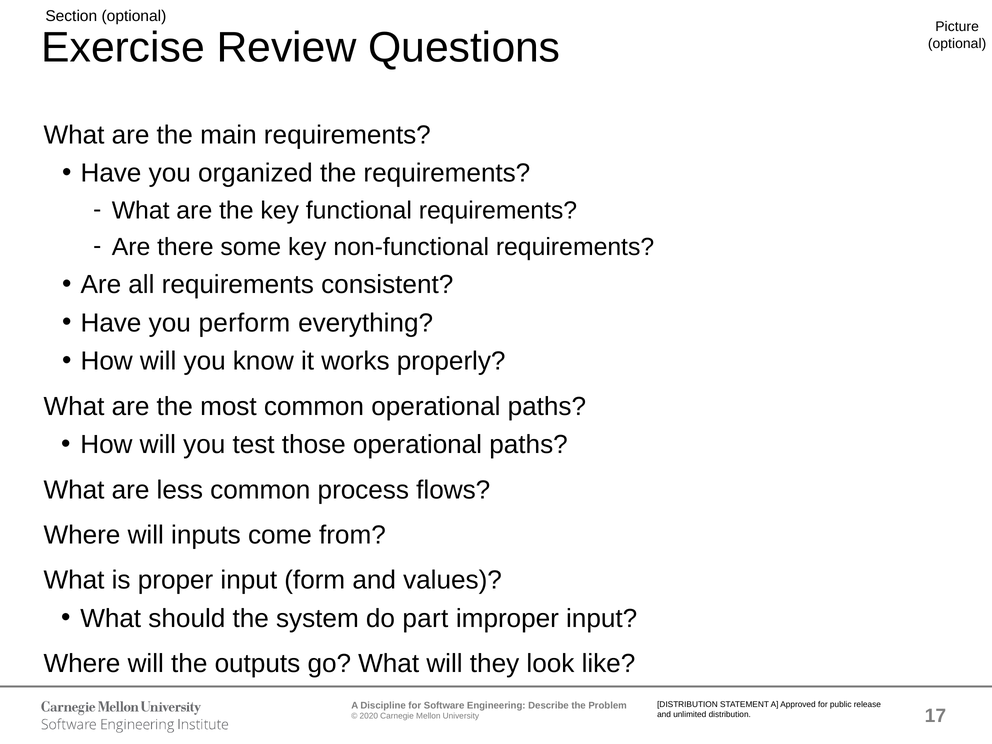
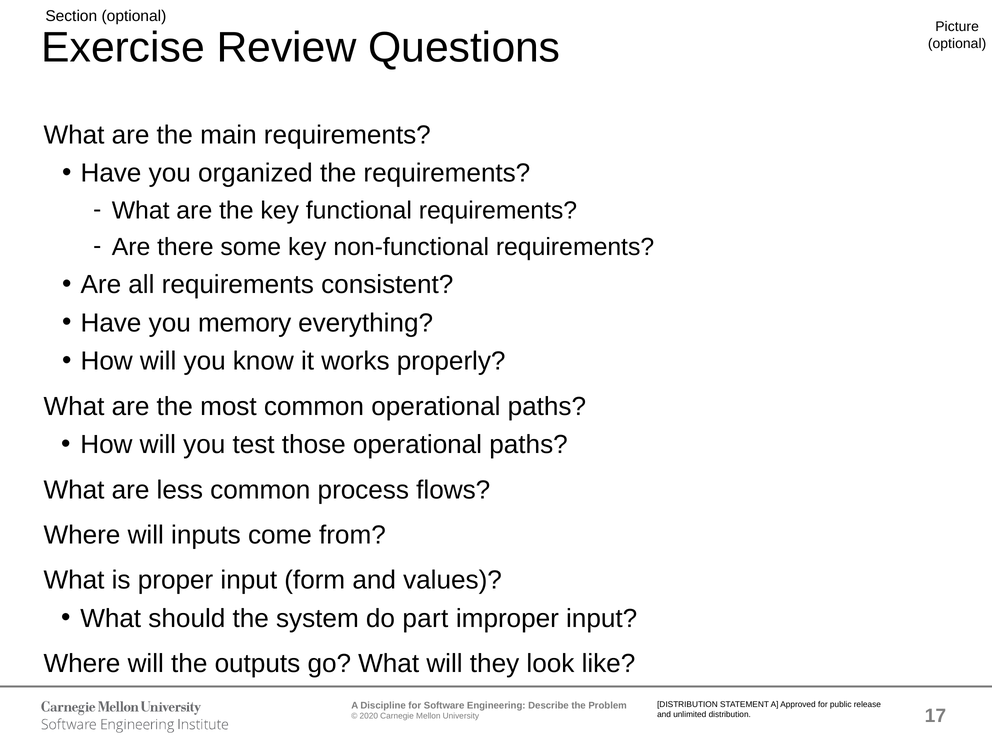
perform: perform -> memory
